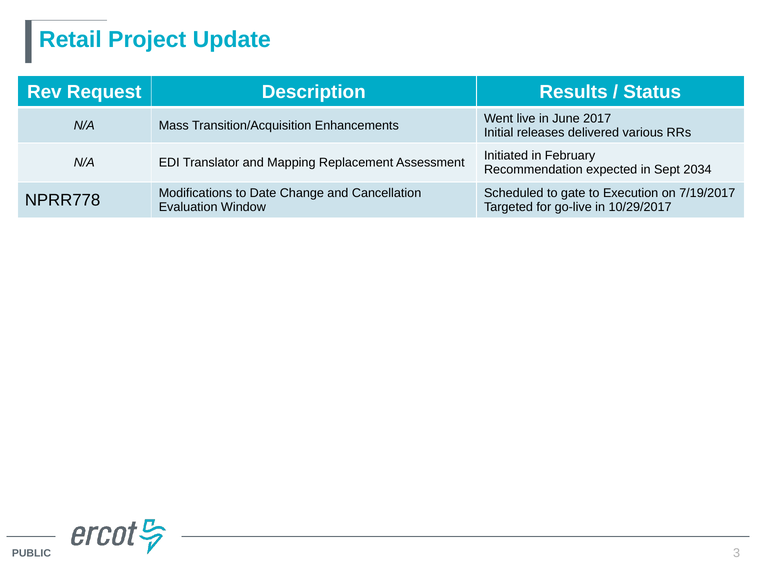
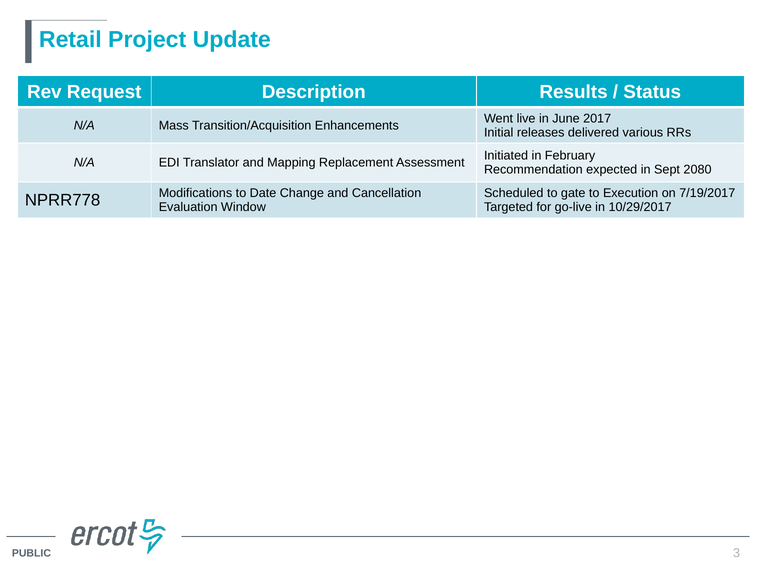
2034: 2034 -> 2080
